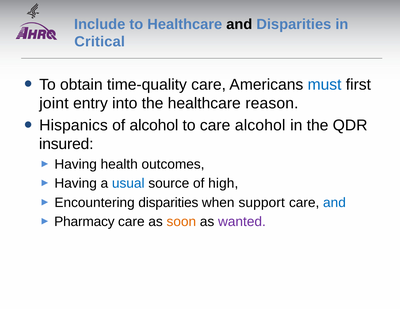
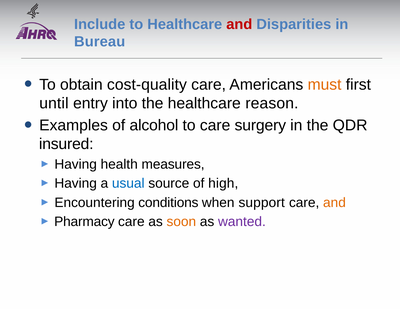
and at (239, 24) colour: black -> red
Critical: Critical -> Bureau
time-quality: time-quality -> cost-quality
must colour: blue -> orange
joint: joint -> until
Hispanics: Hispanics -> Examples
care alcohol: alcohol -> surgery
outcomes: outcomes -> measures
Encountering disparities: disparities -> conditions
and at (334, 203) colour: blue -> orange
